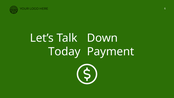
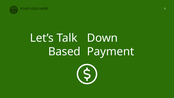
Today: Today -> Based
